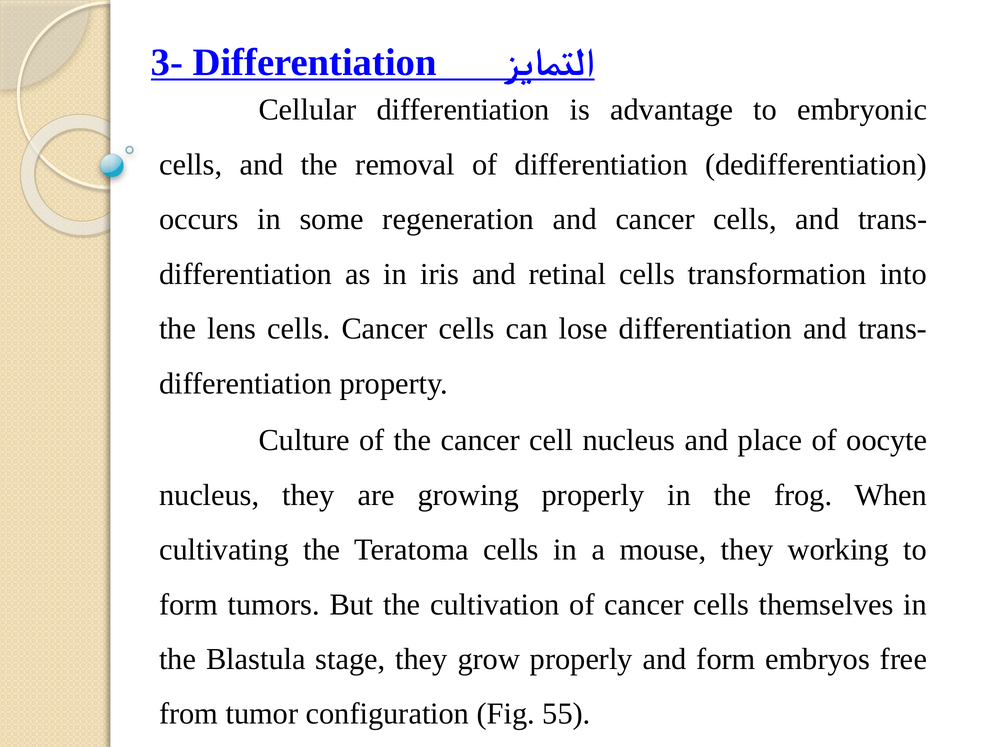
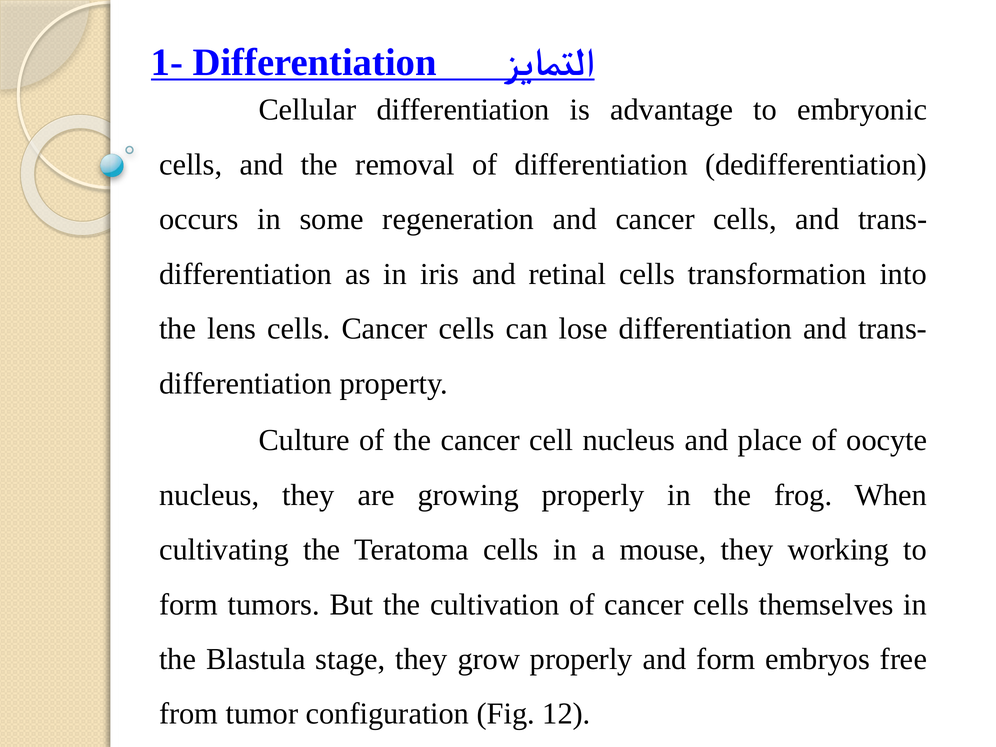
3-: 3- -> 1-
55: 55 -> 12
